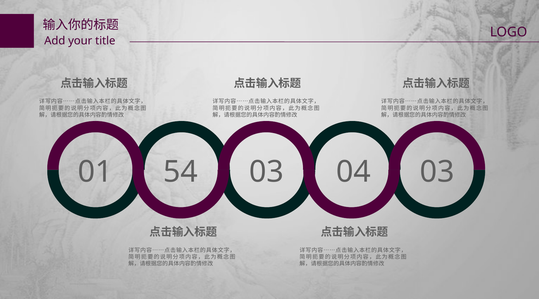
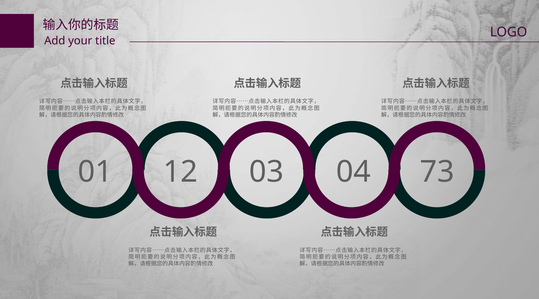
54: 54 -> 12
04 03: 03 -> 73
